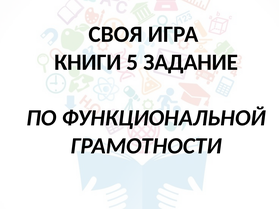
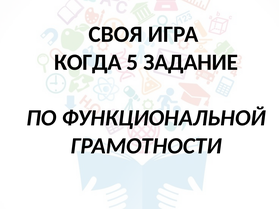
КНИГИ: КНИГИ -> КОГДА
